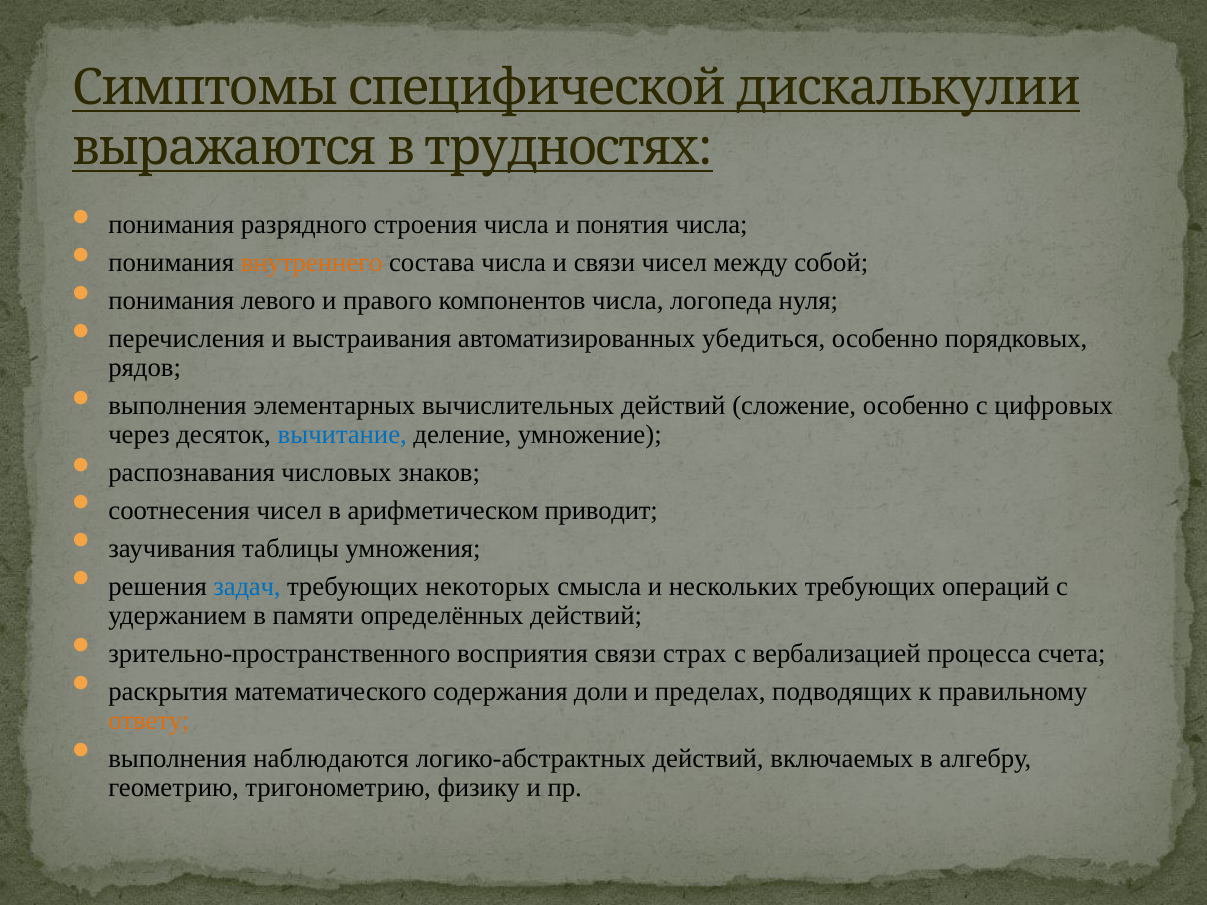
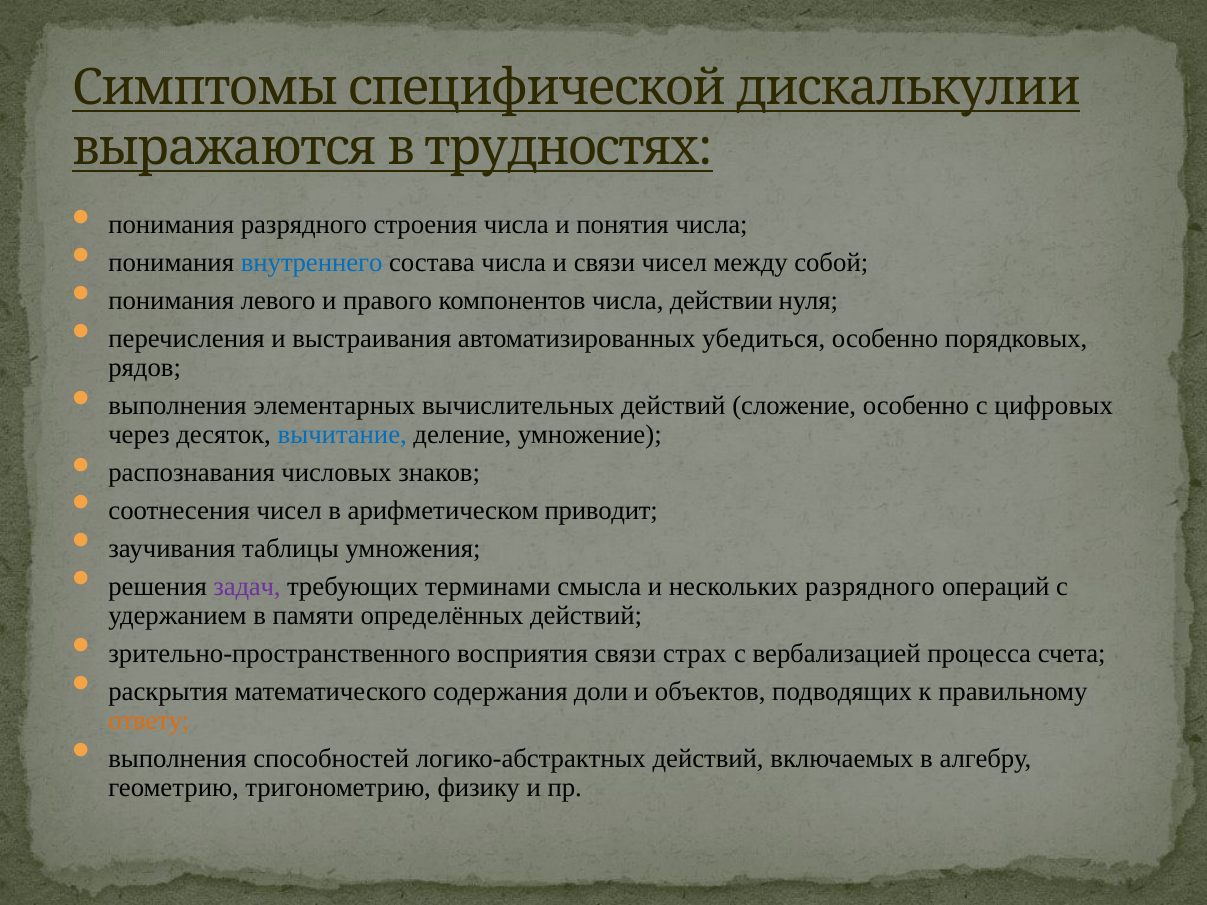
внутреннего colour: orange -> blue
логопеда: логопеда -> действии
задач colour: blue -> purple
некоторых: некоторых -> терминами
нескольких требующих: требующих -> разрядного
пределах: пределах -> объектов
наблюдаются: наблюдаются -> способностей
